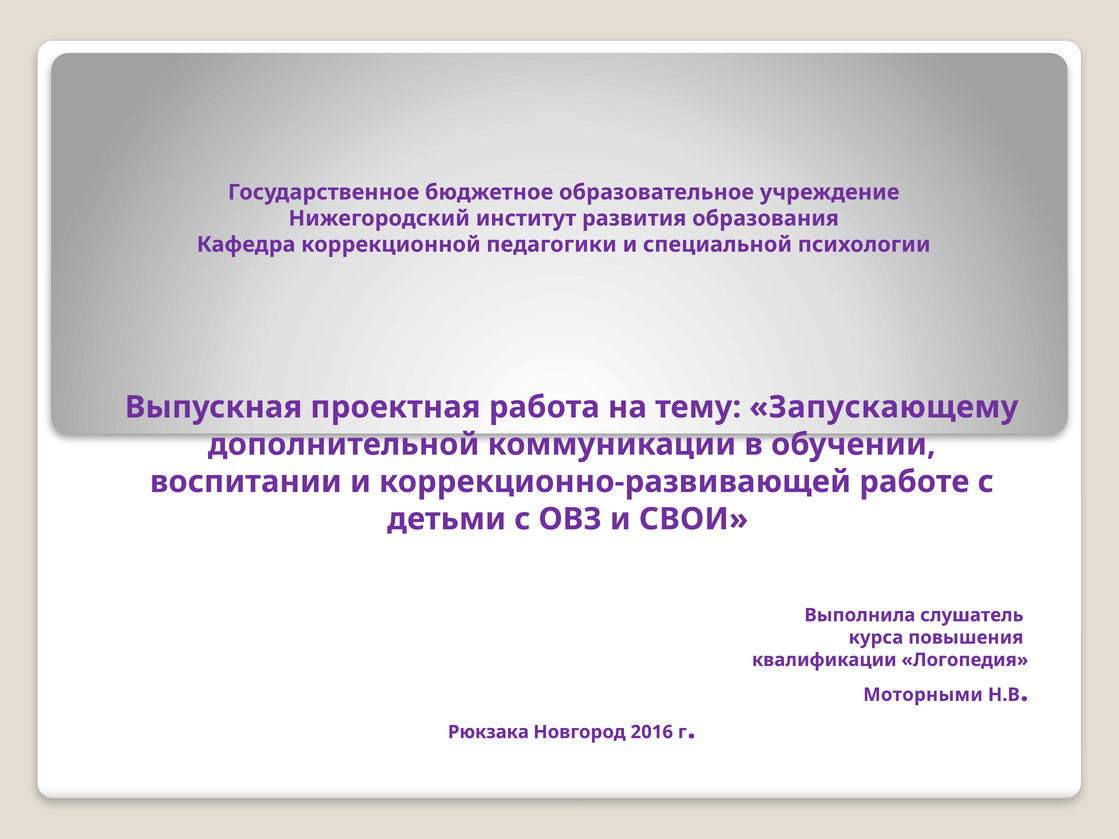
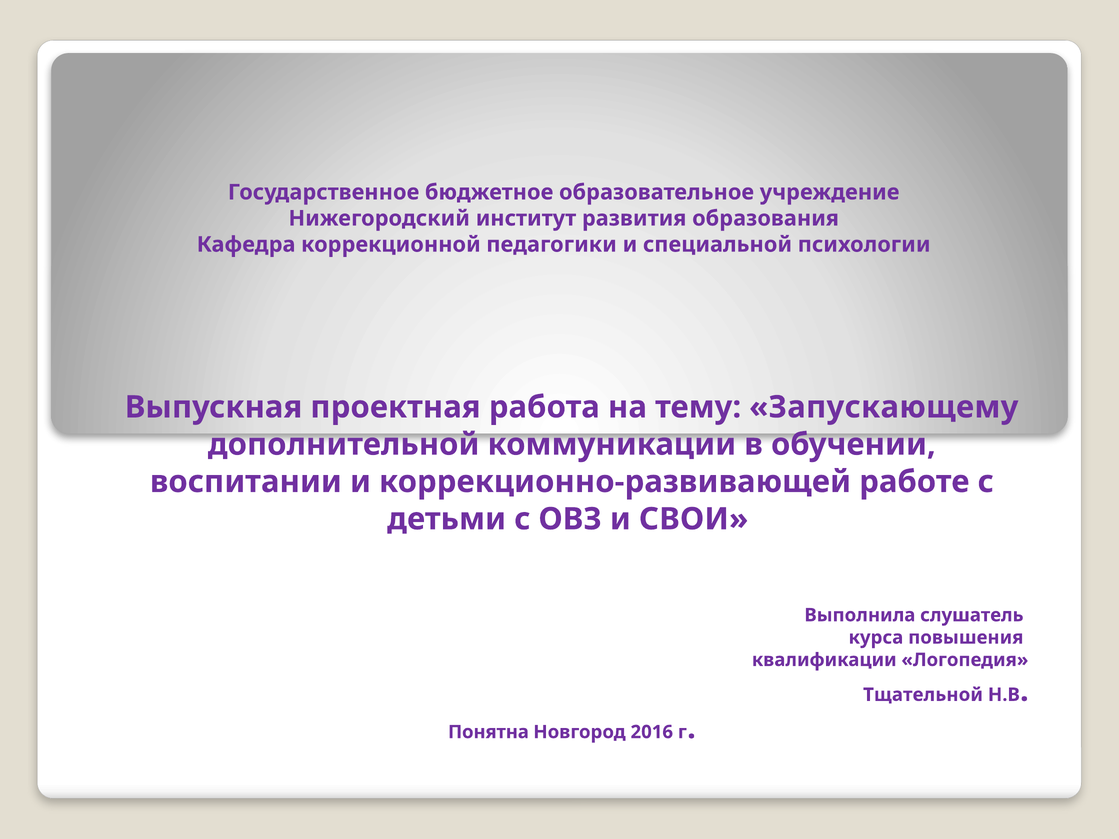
Моторными: Моторными -> Тщательной
Рюкзака: Рюкзака -> Понятна
